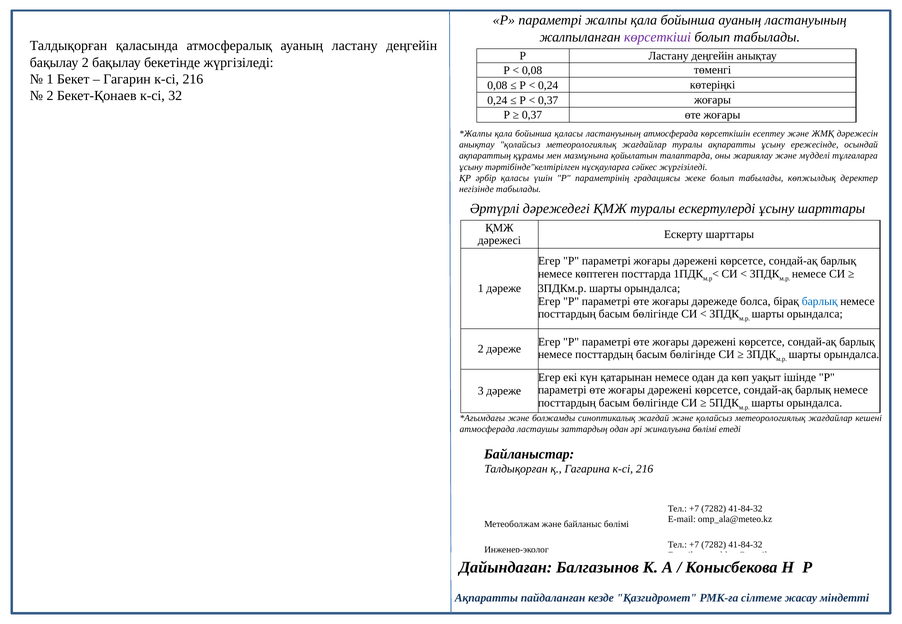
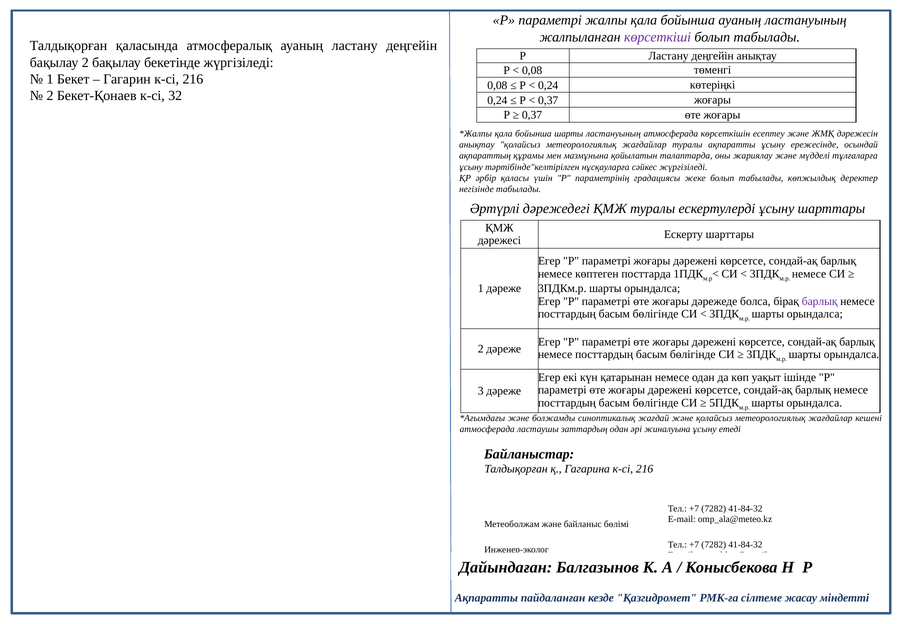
бойынша қаласы: қаласы -> шарты
барлық at (820, 301) colour: blue -> purple
жиналуына бөлімі: бөлімі -> ұсыну
